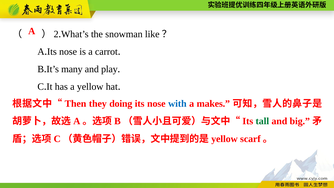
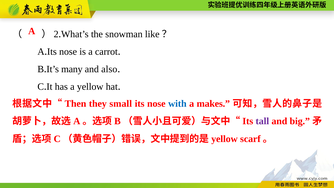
play: play -> also
doing: doing -> small
tall colour: green -> purple
